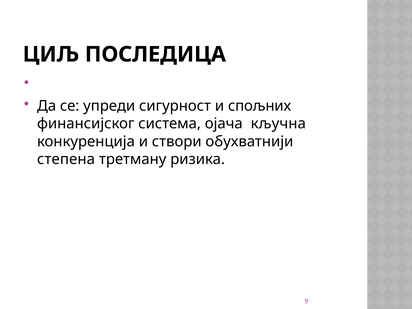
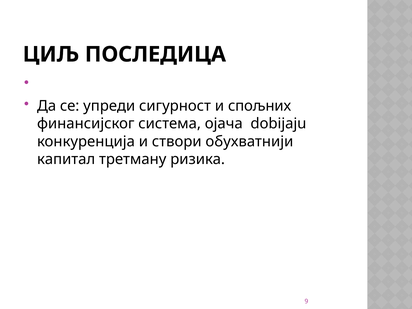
кључна: кључна -> dobijaju
степена: степена -> капитал
